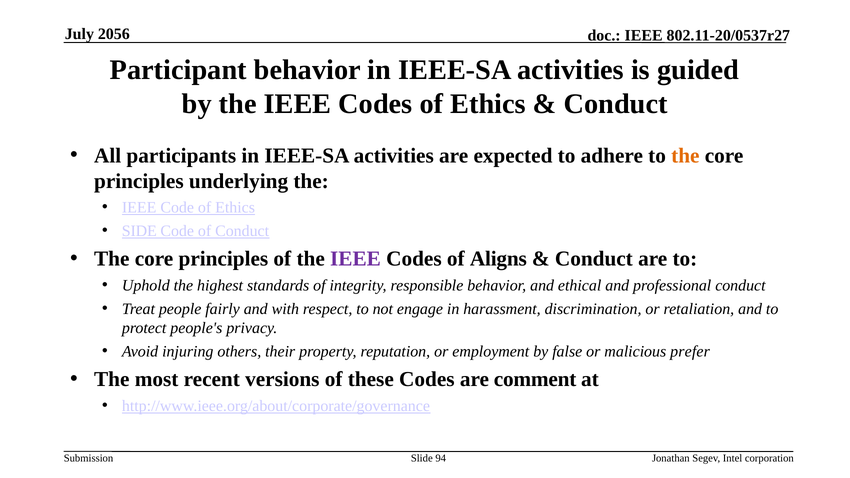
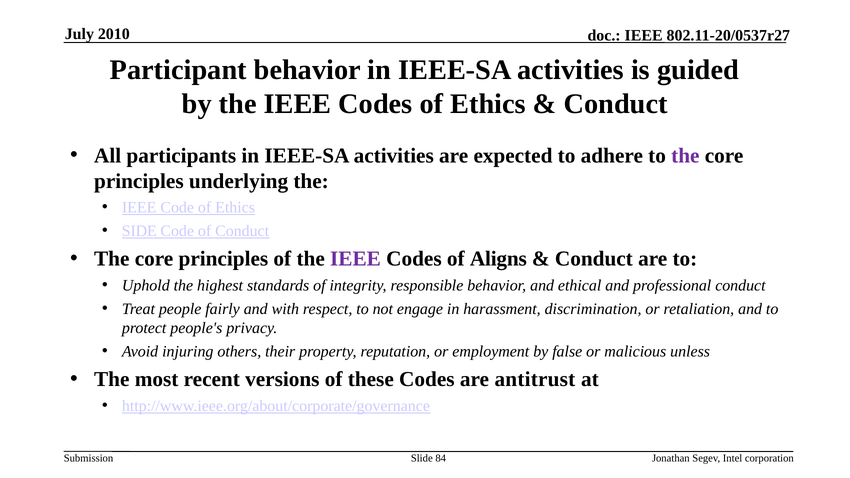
2056: 2056 -> 2010
the at (685, 156) colour: orange -> purple
prefer: prefer -> unless
comment: comment -> antitrust
94: 94 -> 84
